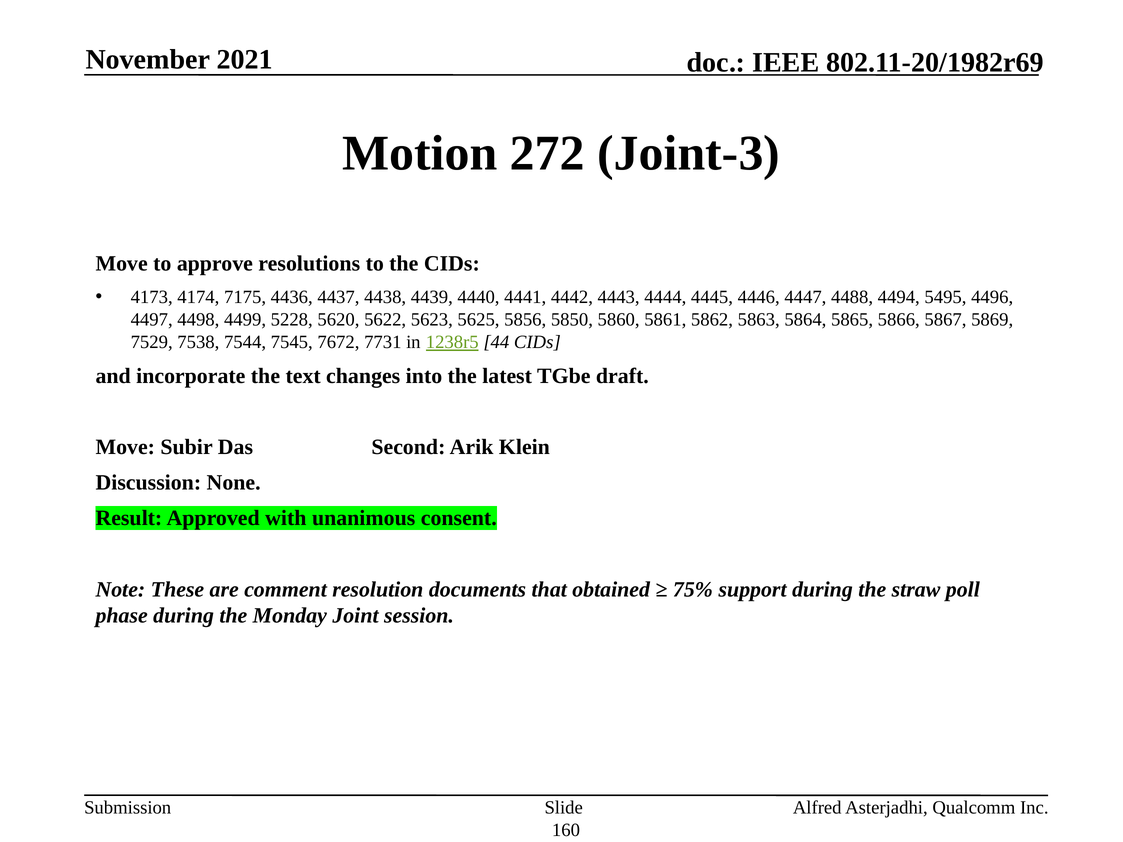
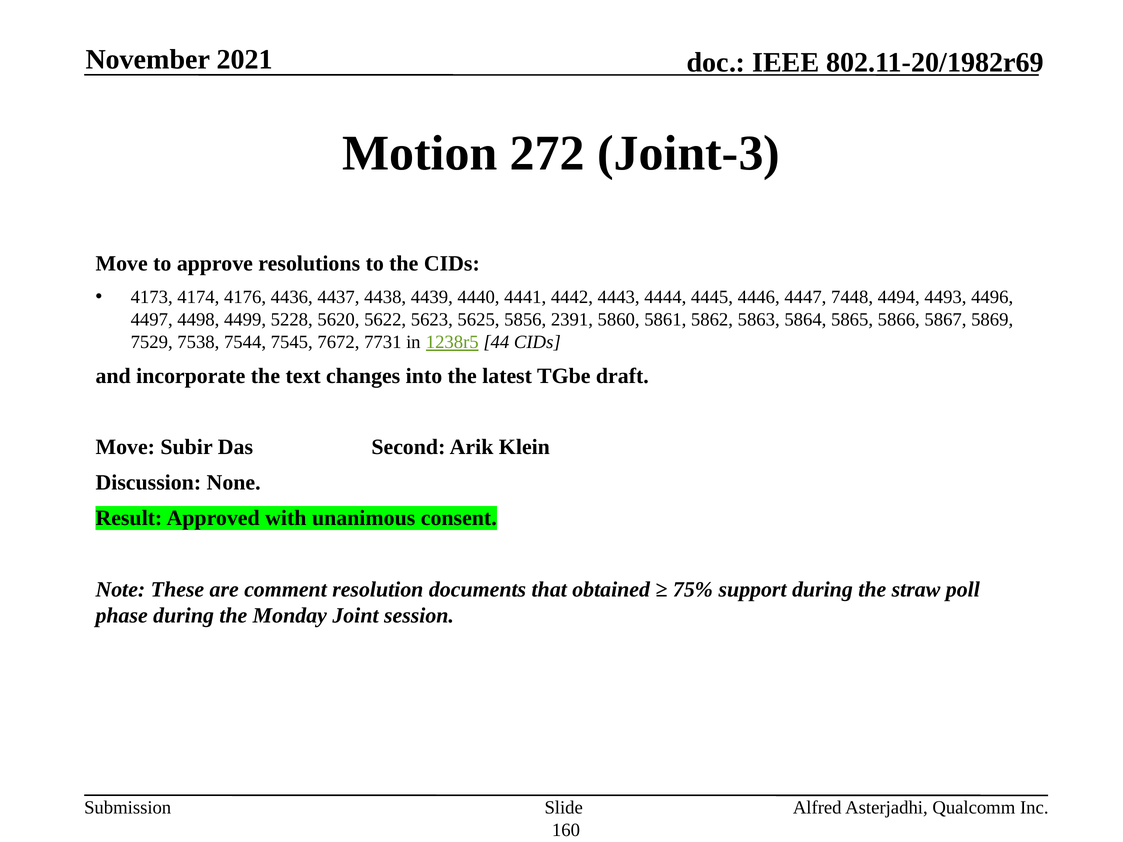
7175: 7175 -> 4176
4488: 4488 -> 7448
5495: 5495 -> 4493
5850: 5850 -> 2391
